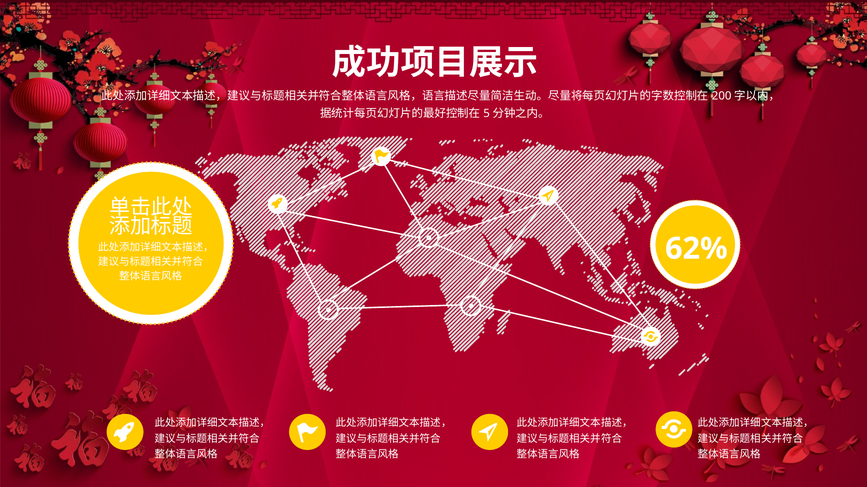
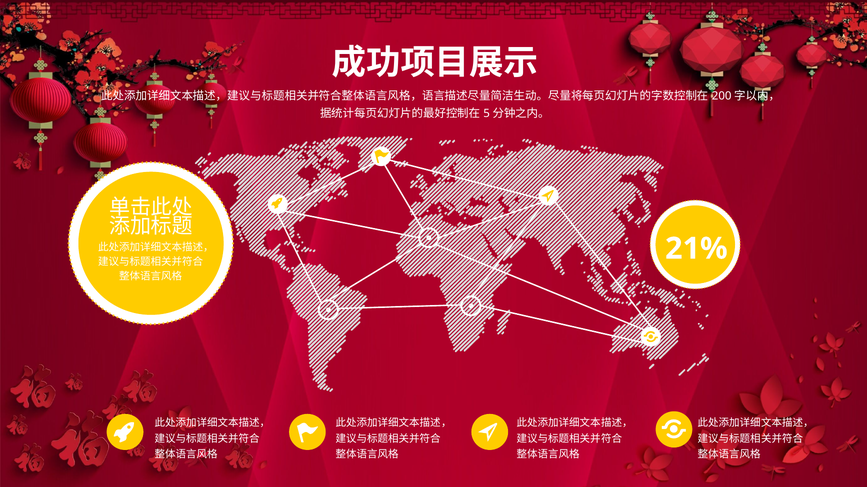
62%: 62% -> 21%
